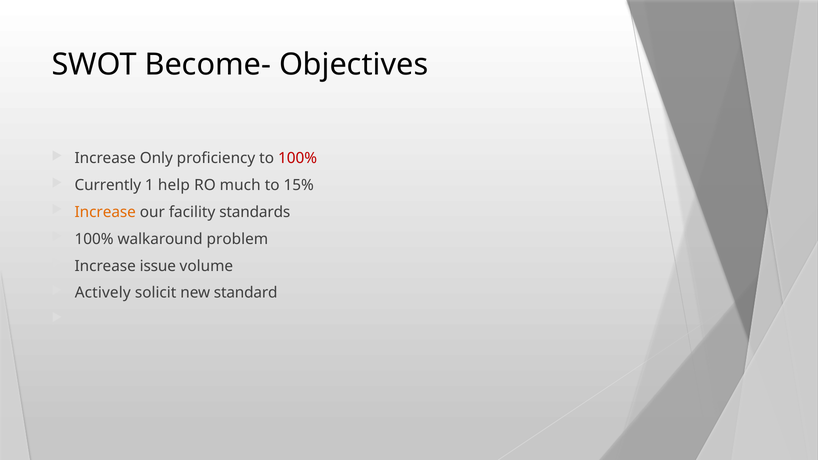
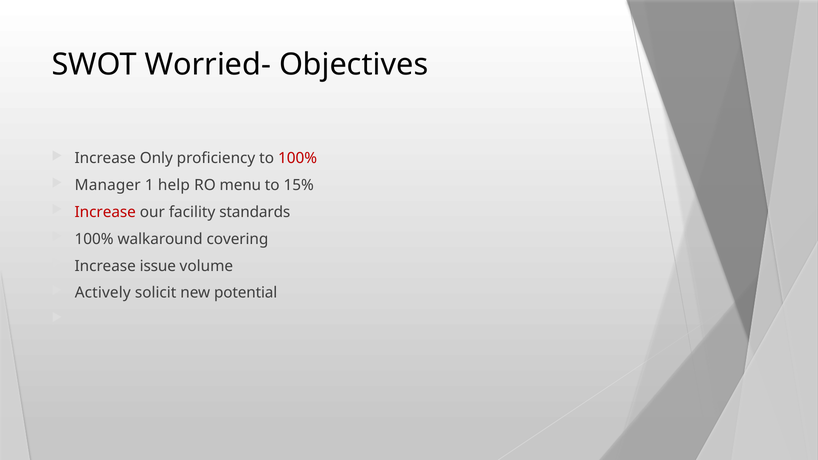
Become-: Become- -> Worried-
Currently: Currently -> Manager
much: much -> menu
Increase at (105, 212) colour: orange -> red
problem: problem -> covering
standard: standard -> potential
